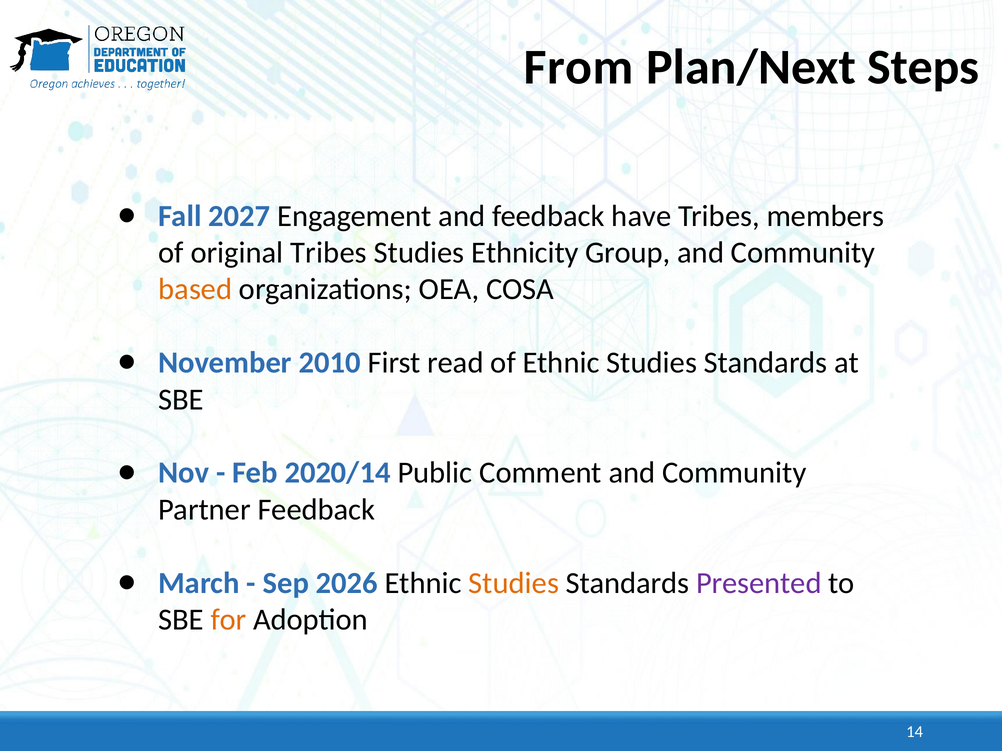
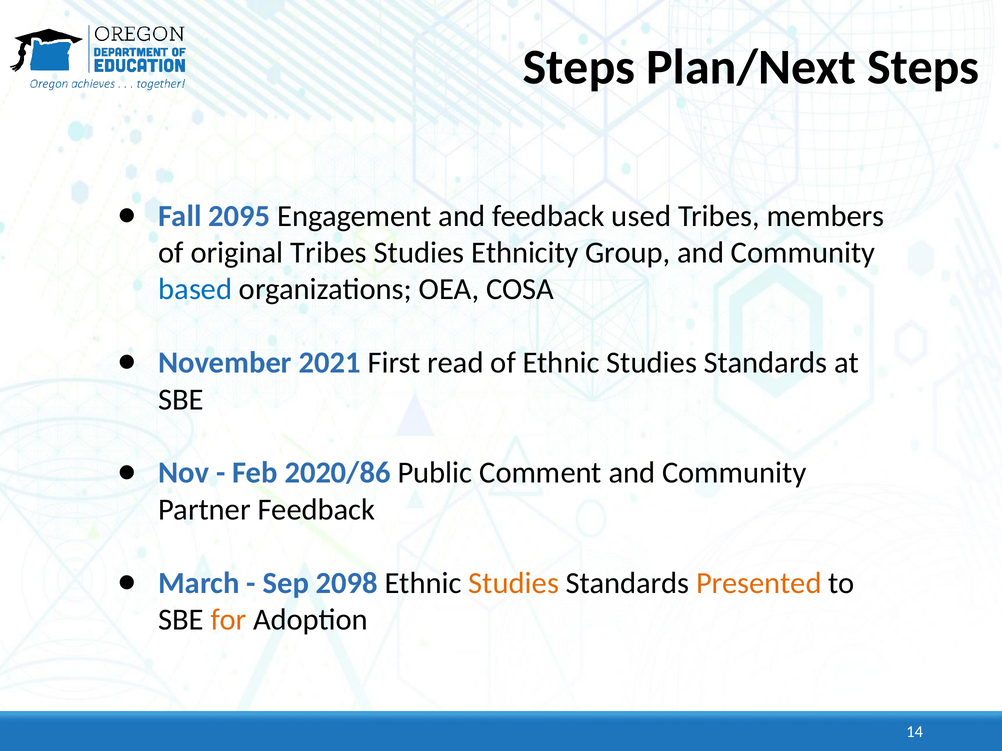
From at (579, 67): From -> Steps
2027: 2027 -> 2095
have: have -> used
based colour: orange -> blue
2010: 2010 -> 2021
2020/14: 2020/14 -> 2020/86
2026: 2026 -> 2098
Presented colour: purple -> orange
